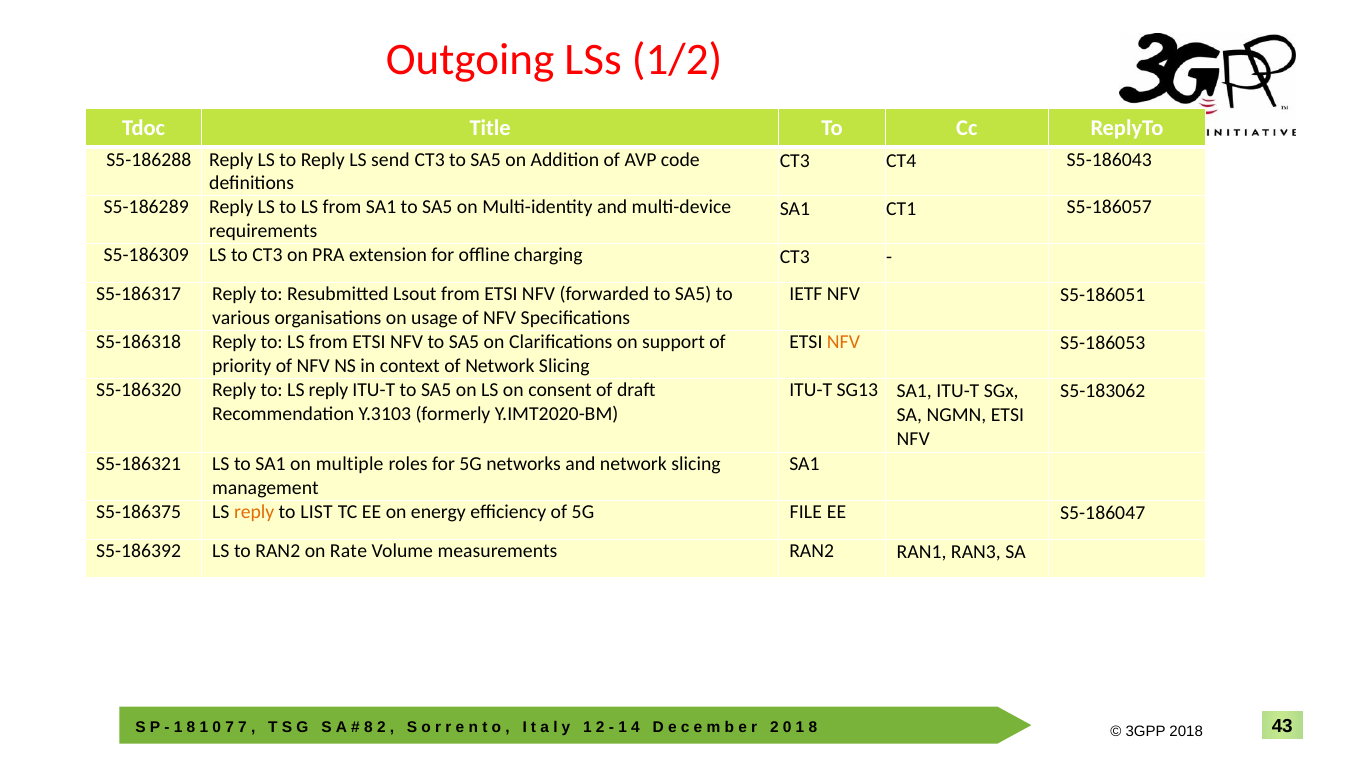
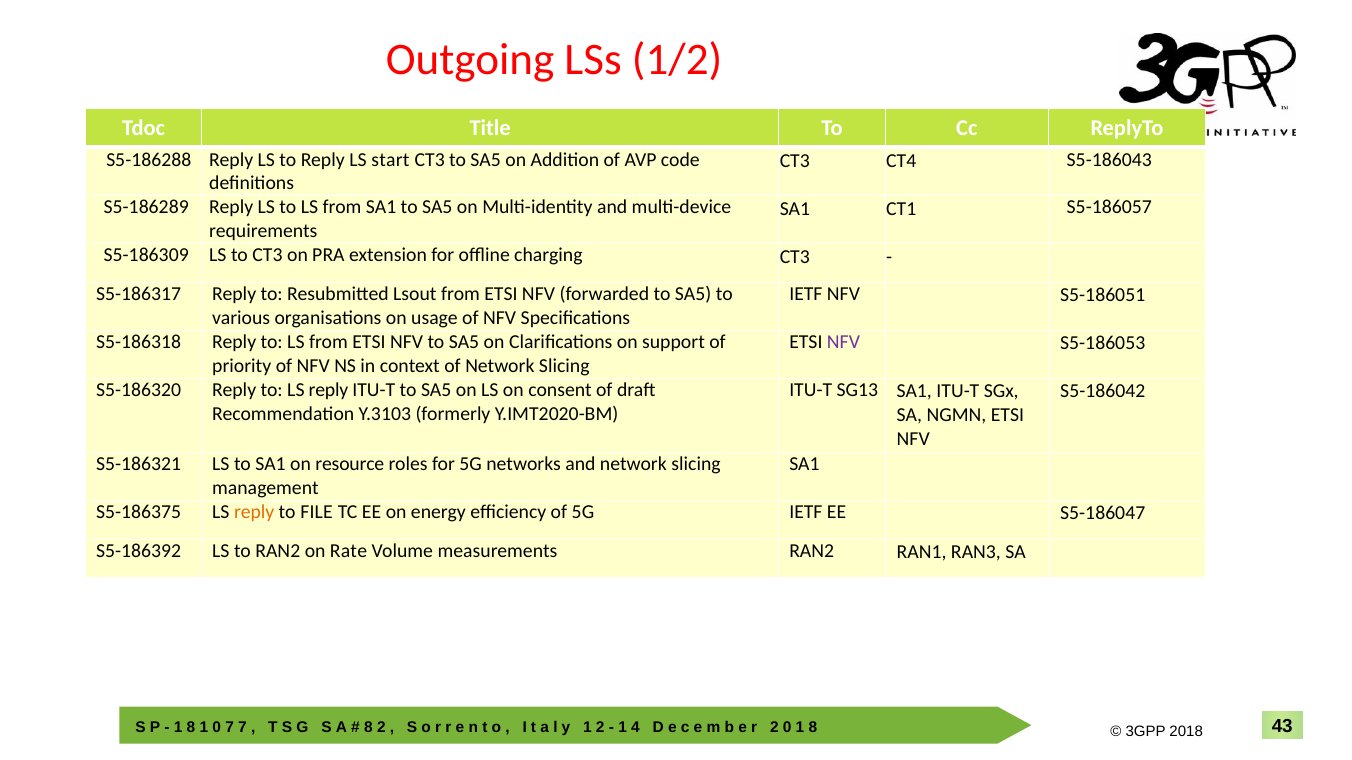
send: send -> start
NFV at (843, 343) colour: orange -> purple
S5-183062: S5-183062 -> S5-186042
multiple: multiple -> resource
LIST: LIST -> FILE
5G FILE: FILE -> IETF
